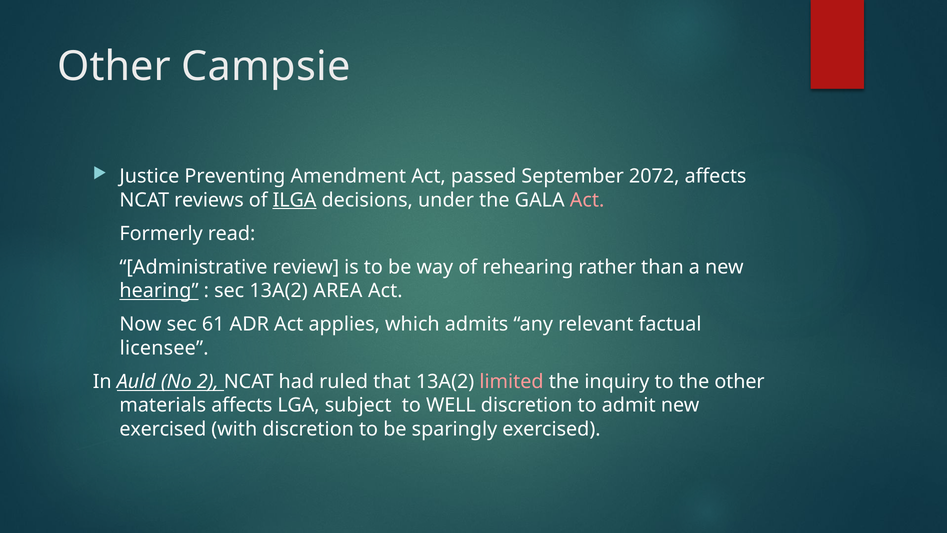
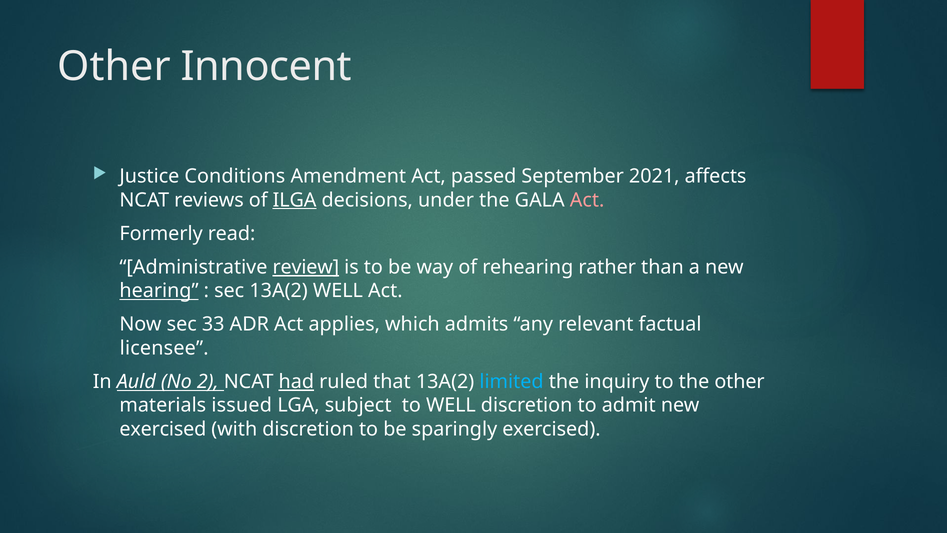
Campsie: Campsie -> Innocent
Preventing: Preventing -> Conditions
2072: 2072 -> 2021
review underline: none -> present
13A(2 AREA: AREA -> WELL
61: 61 -> 33
had underline: none -> present
limited colour: pink -> light blue
materials affects: affects -> issued
